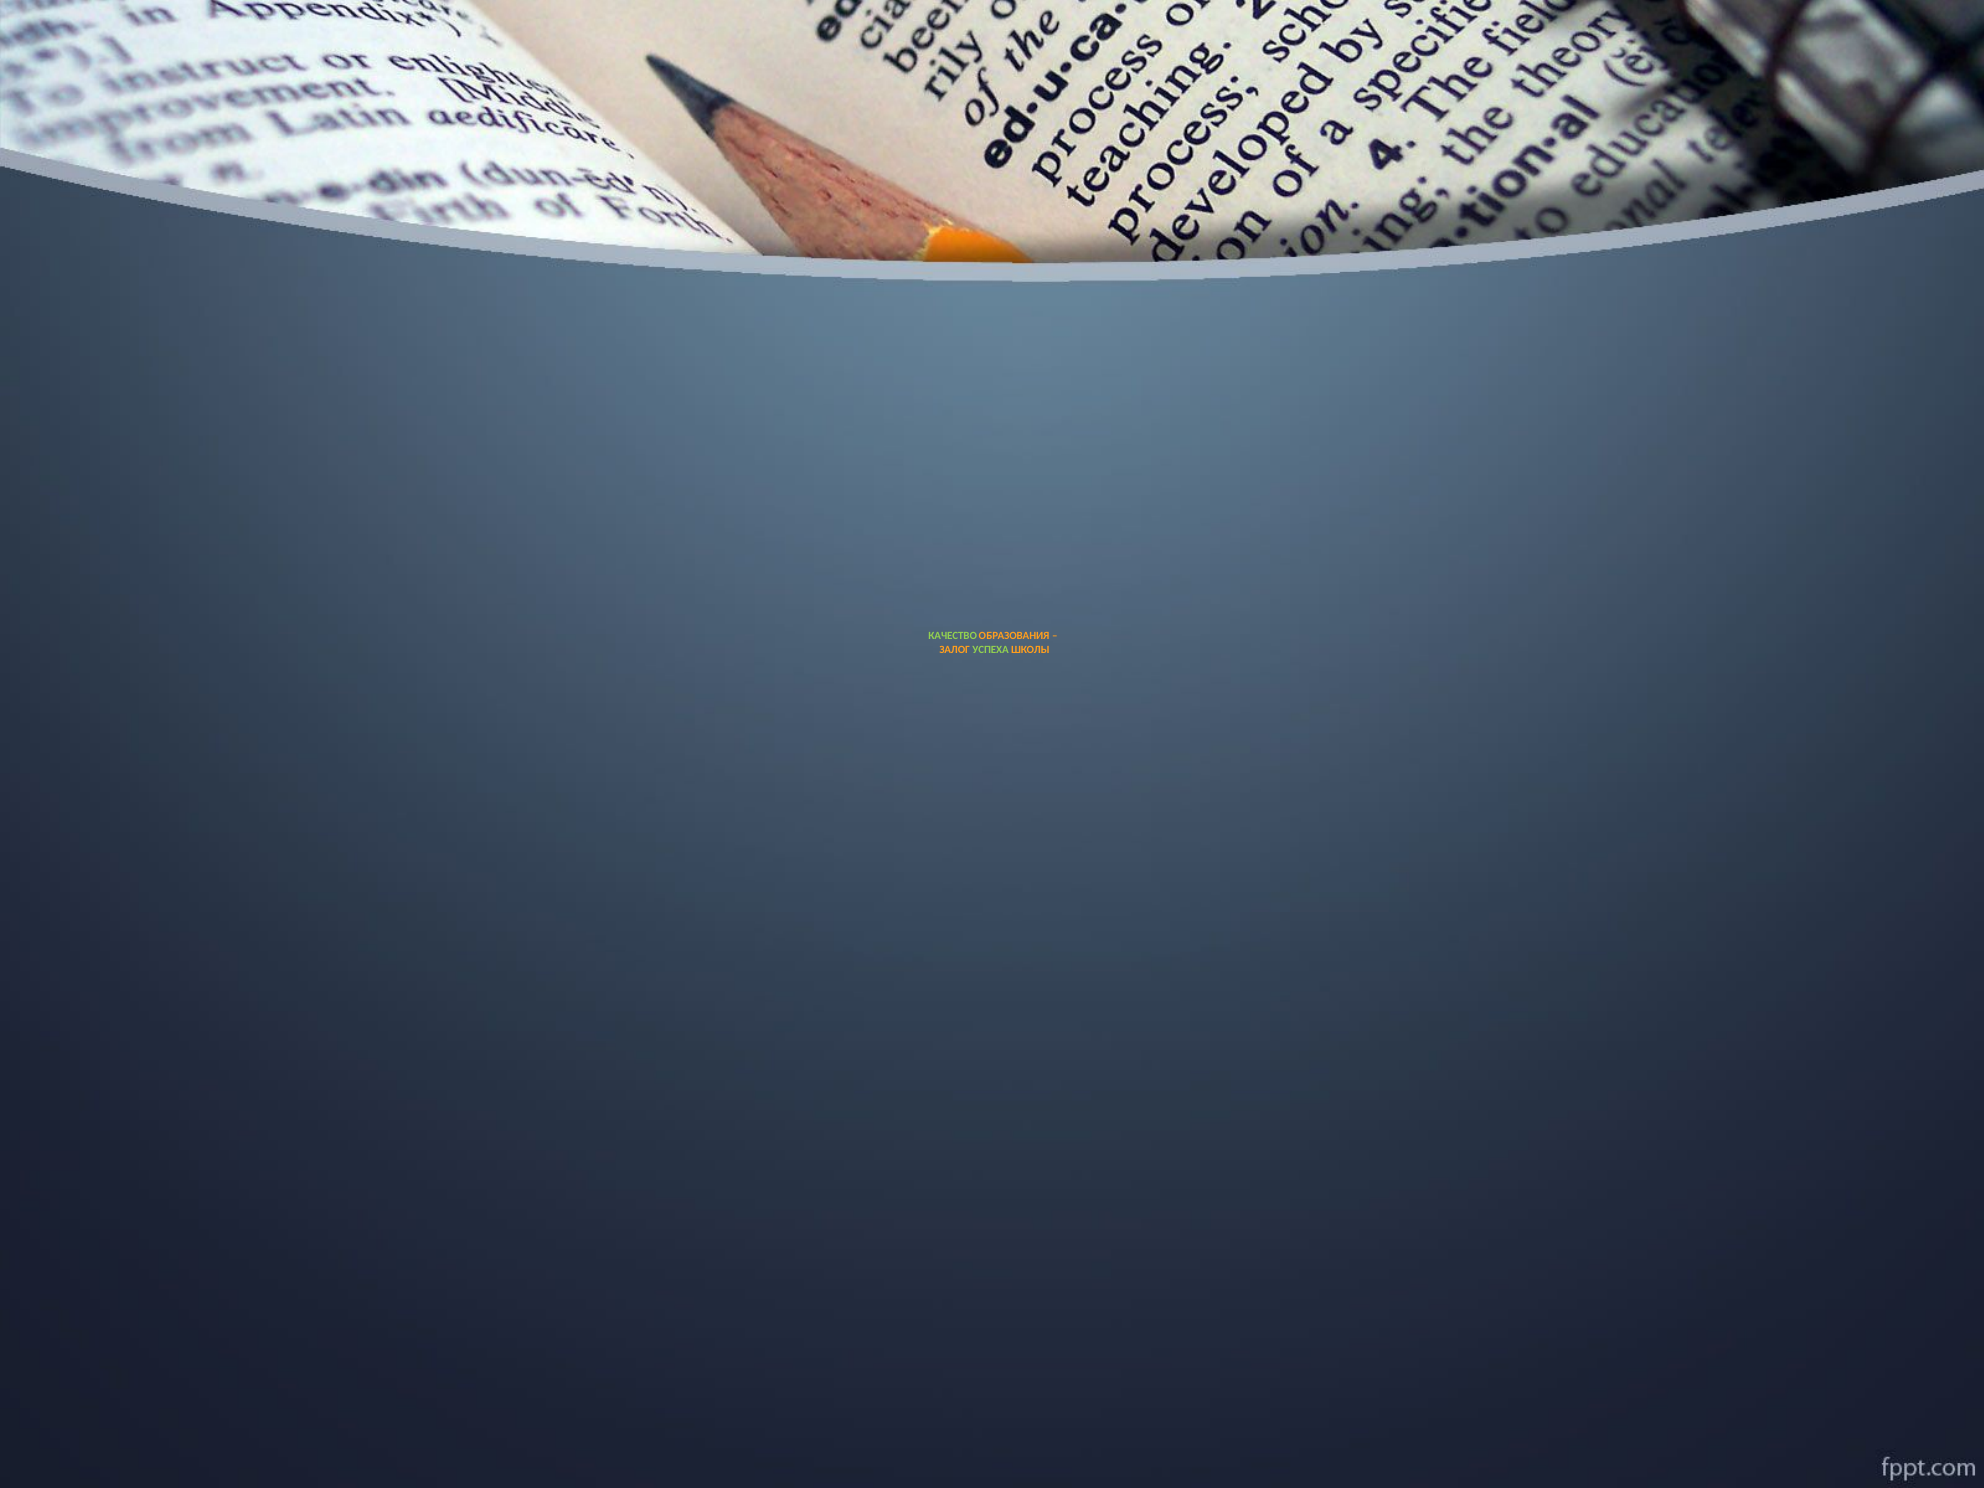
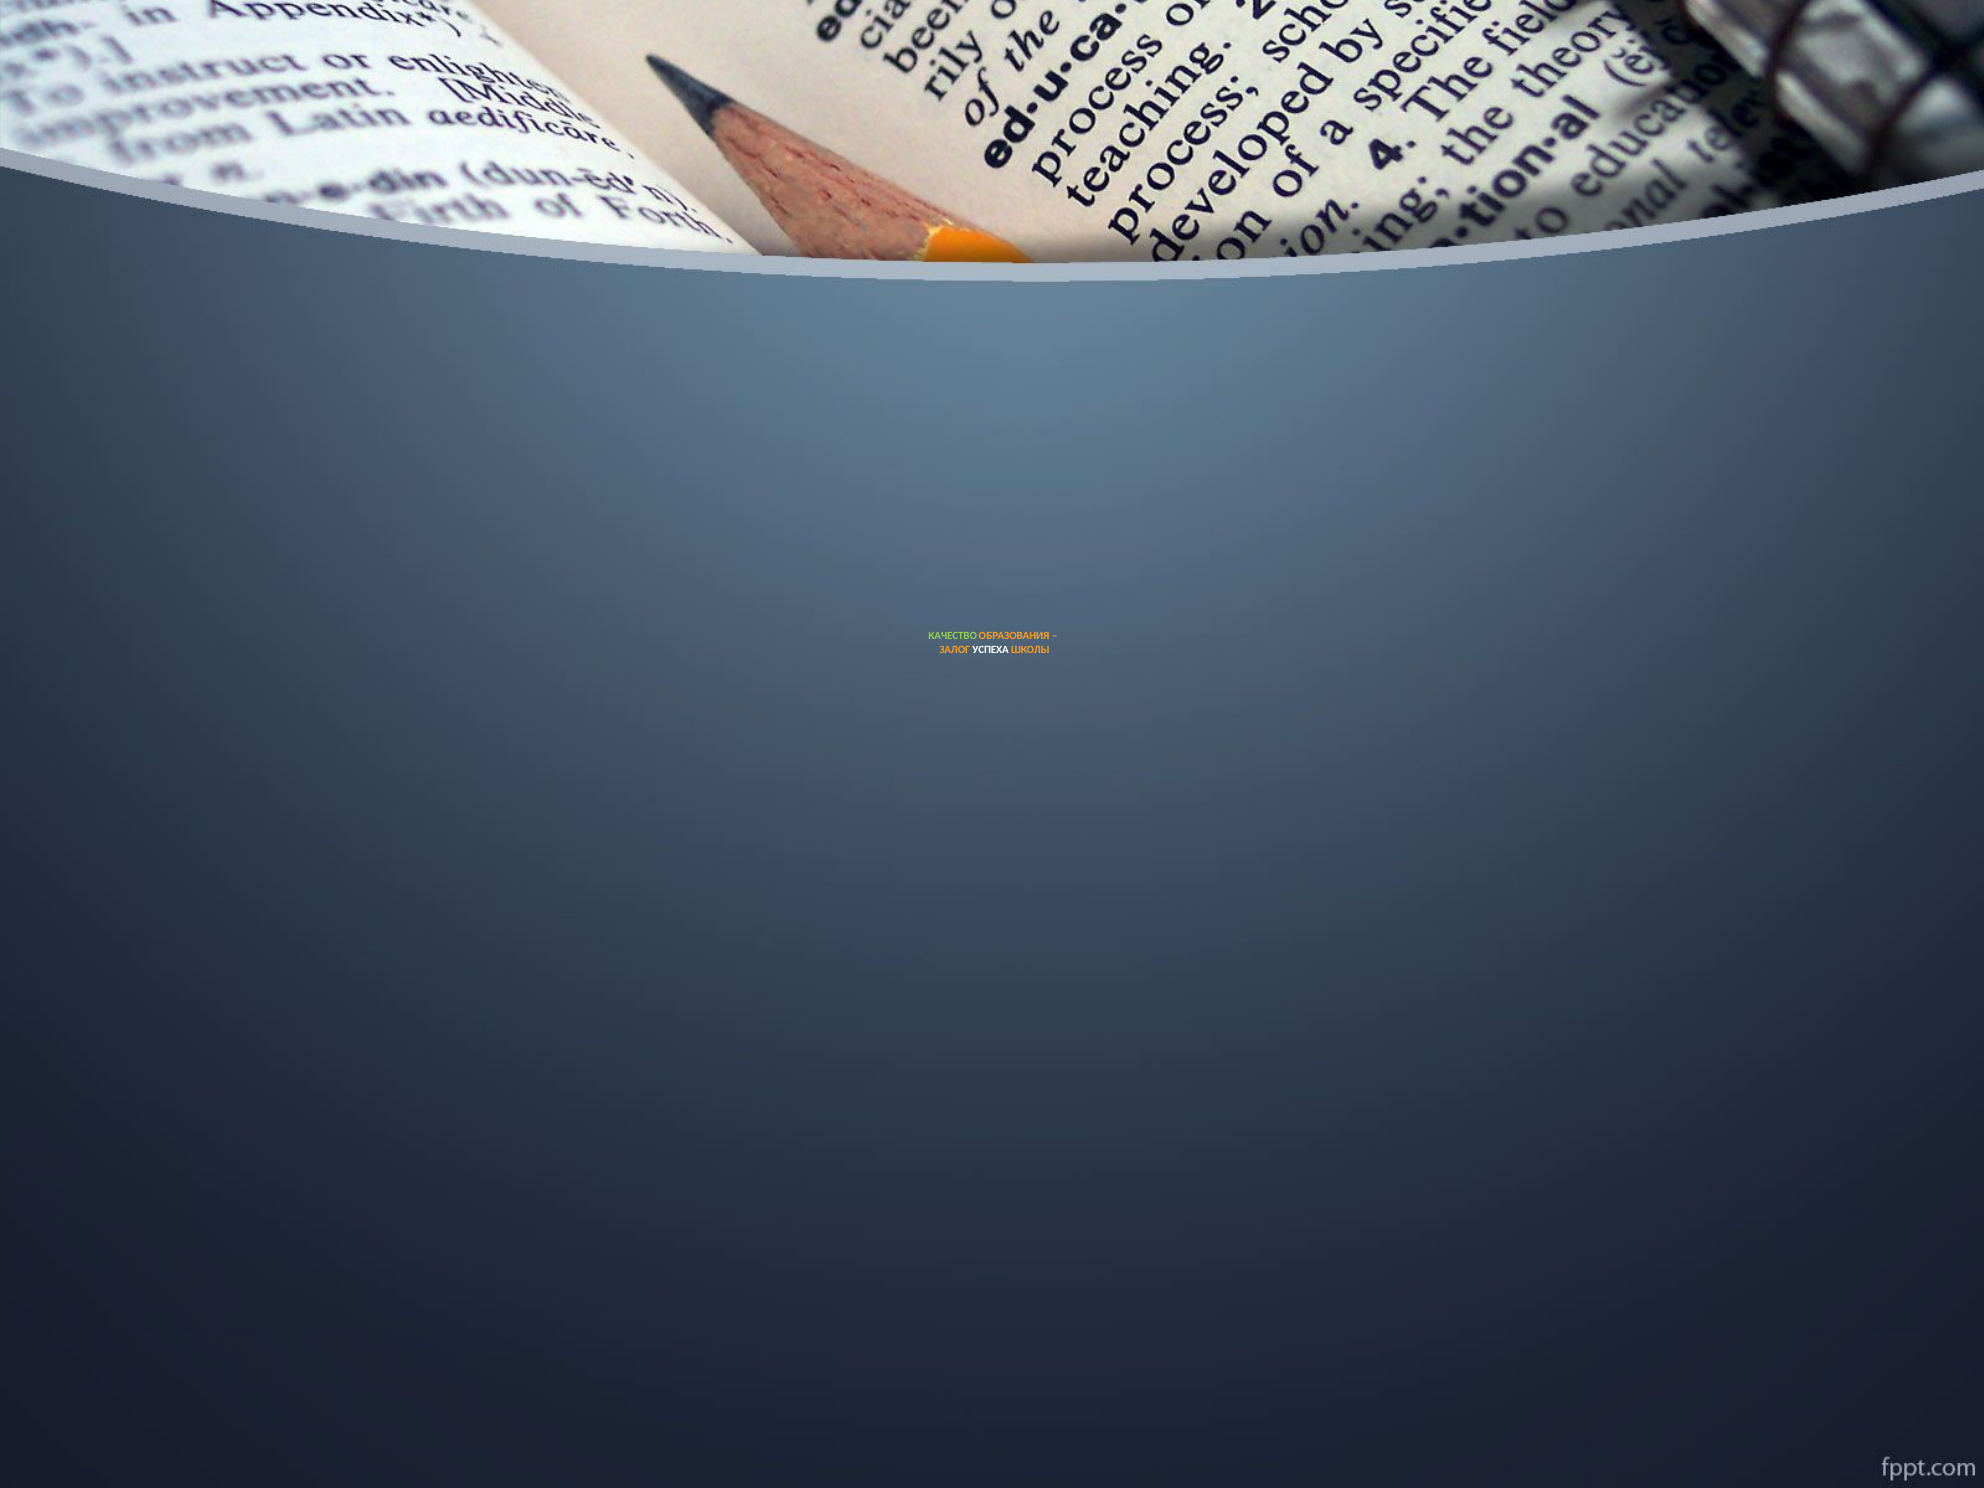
УСПЕХА colour: light green -> white
